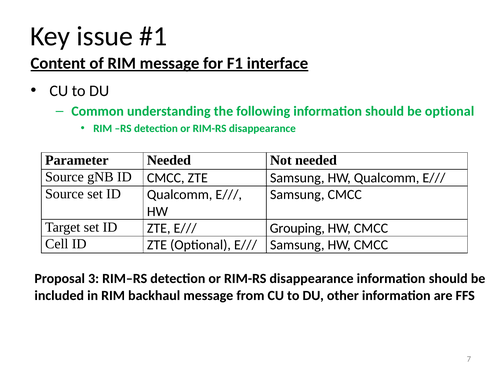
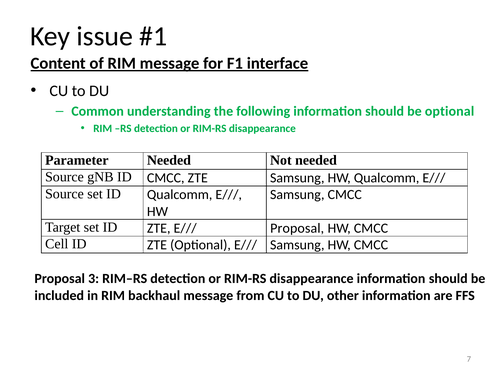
E/// Grouping: Grouping -> Proposal
